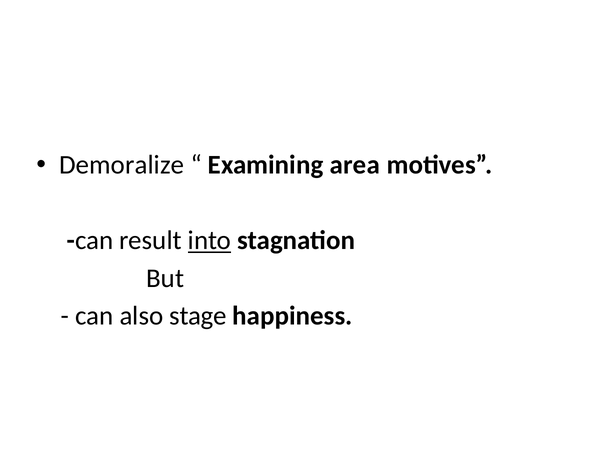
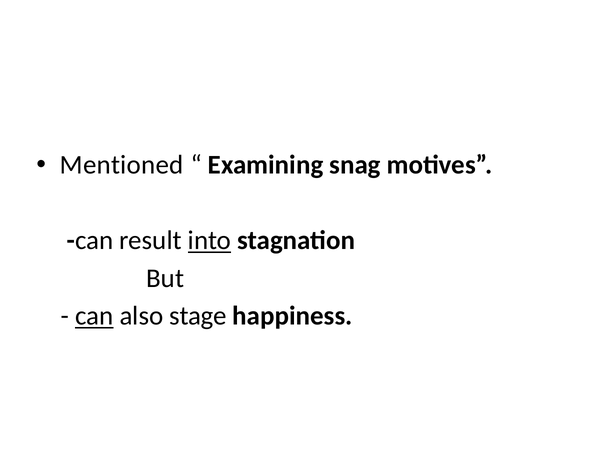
Demoralize: Demoralize -> Mentioned
area: area -> snag
can at (94, 316) underline: none -> present
